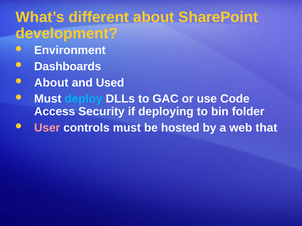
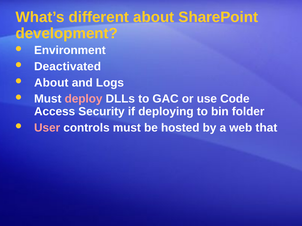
Dashboards: Dashboards -> Deactivated
Used: Used -> Logs
deploy colour: light blue -> pink
